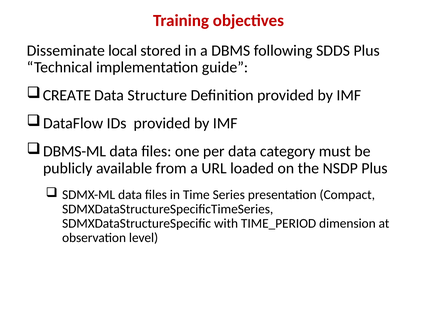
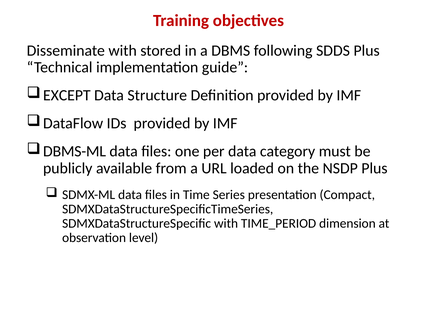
Disseminate local: local -> with
CREATE: CREATE -> EXCEPT
